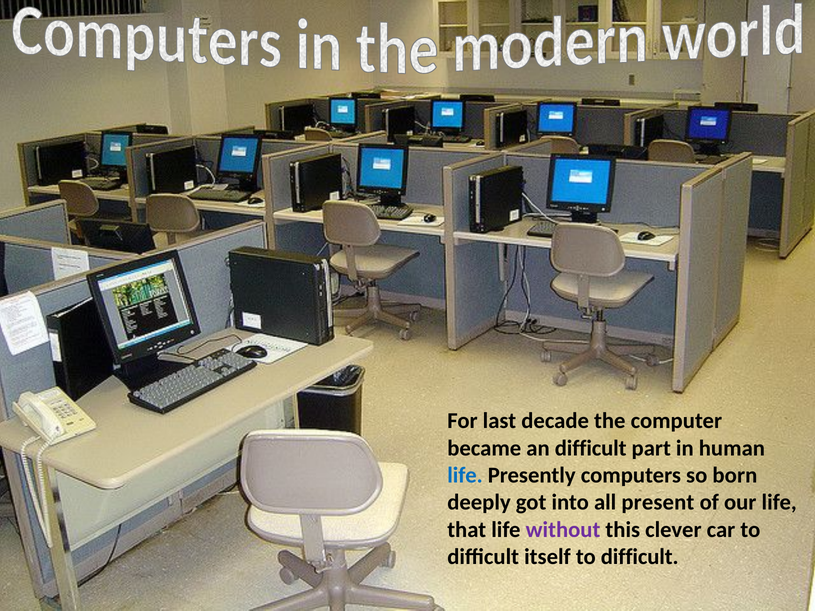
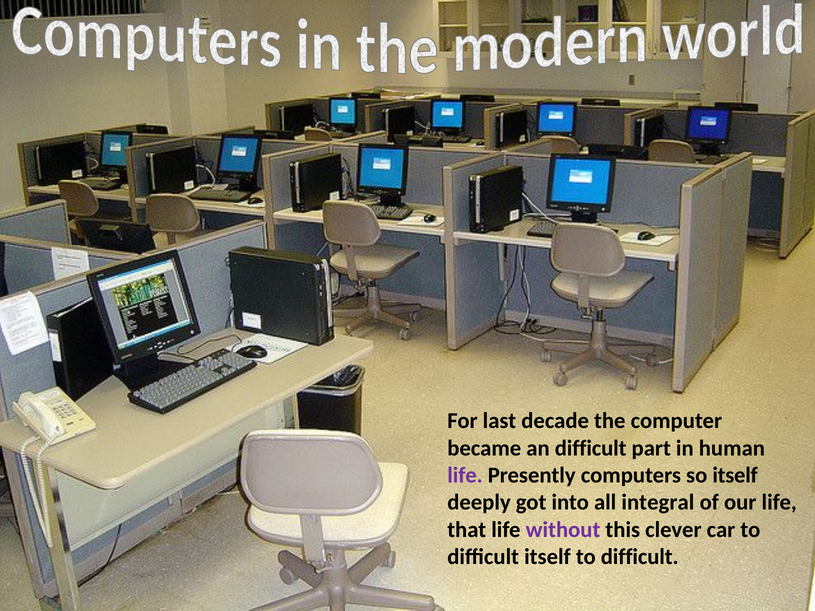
life at (465, 475) colour: blue -> purple
so born: born -> itself
present: present -> integral
